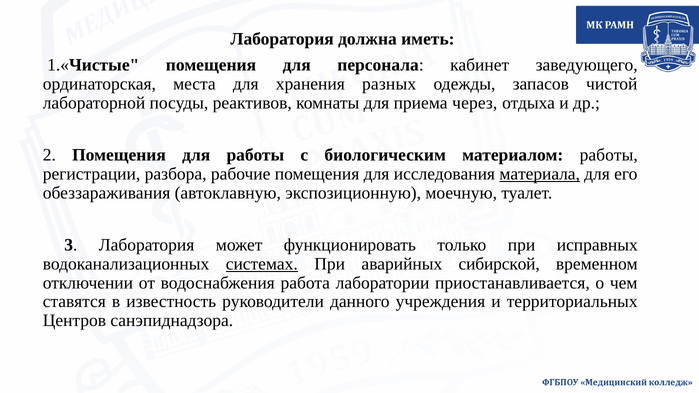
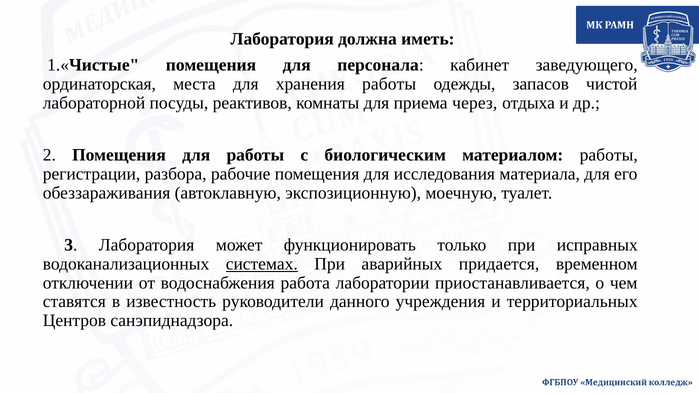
хранения разных: разных -> работы
материала underline: present -> none
сибирской: сибирской -> придается
